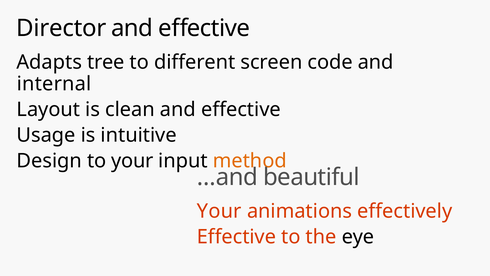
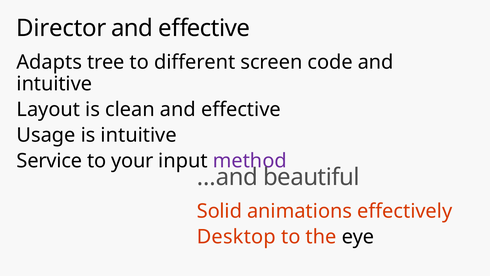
internal at (54, 84): internal -> intuitive
Design: Design -> Service
method colour: orange -> purple
Your at (219, 211): Your -> Solid
Effective at (236, 237): Effective -> Desktop
